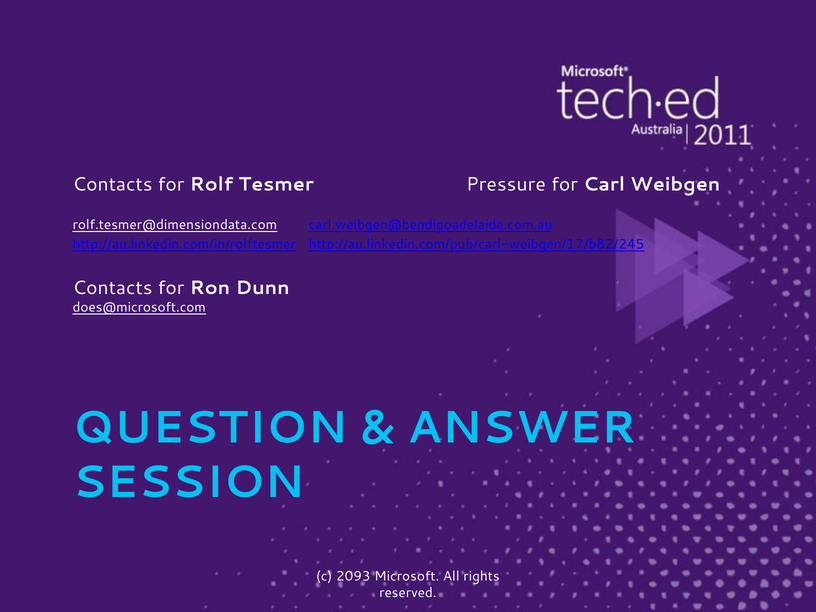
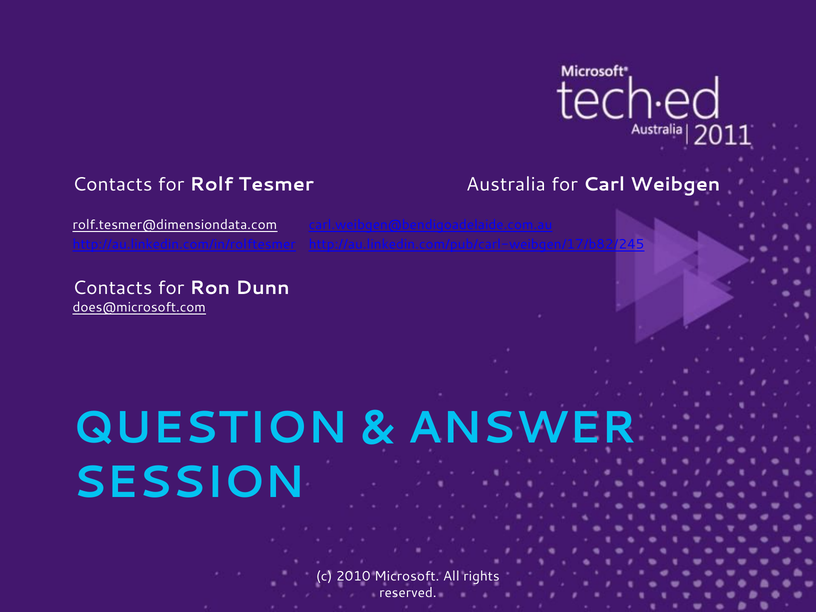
Pressure: Pressure -> Australia
2093: 2093 -> 2010
